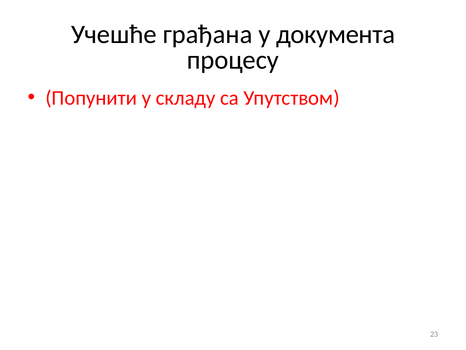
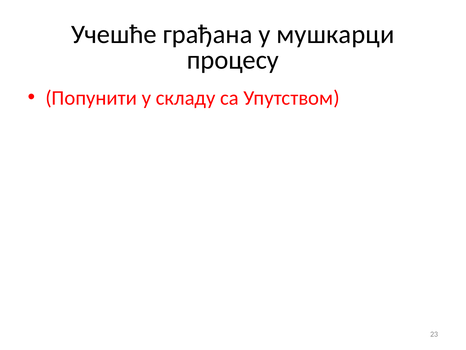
документа: документа -> мушкарци
